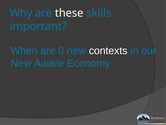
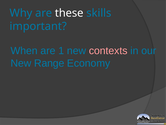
0: 0 -> 1
contexts colour: white -> pink
Aware: Aware -> Range
